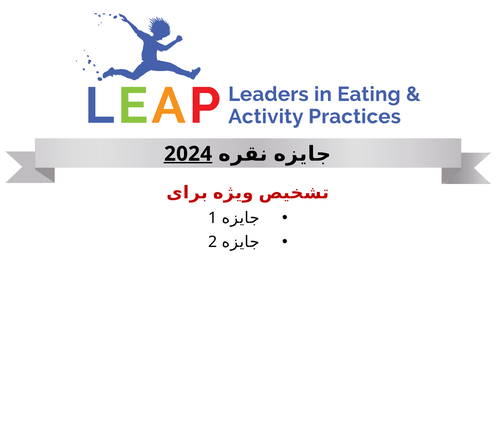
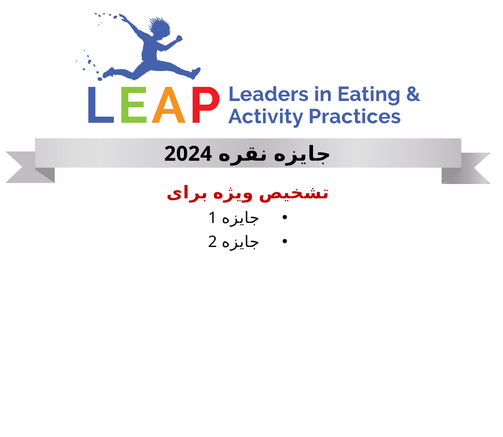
2024 underline: present -> none
